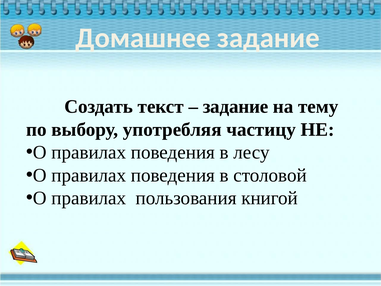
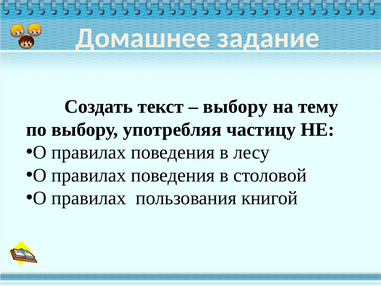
задание at (236, 106): задание -> выбору
